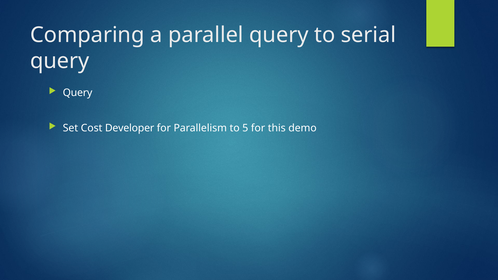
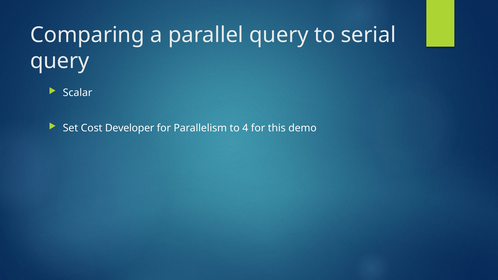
Query at (78, 93): Query -> Scalar
5: 5 -> 4
